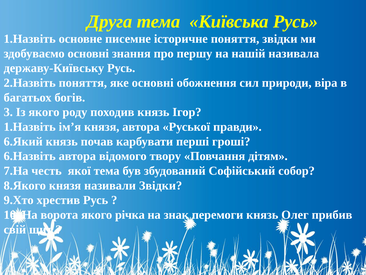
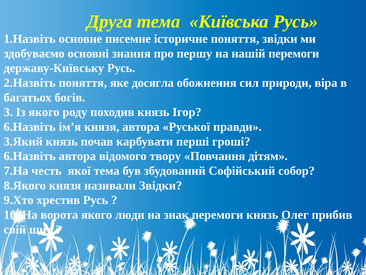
нашій називала: називала -> перемоги
яке основні: основні -> досягла
1.Назвіть at (30, 127): 1.Назвіть -> 6.Назвіть
6.Який: 6.Який -> 3.Який
річка: річка -> люди
